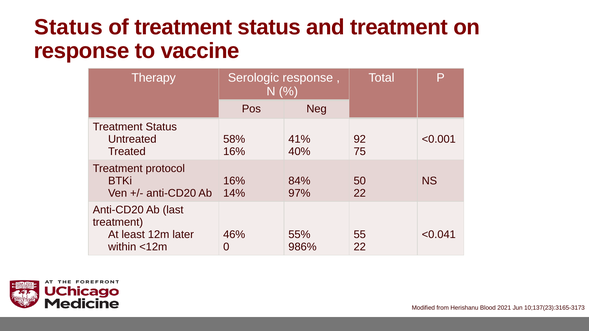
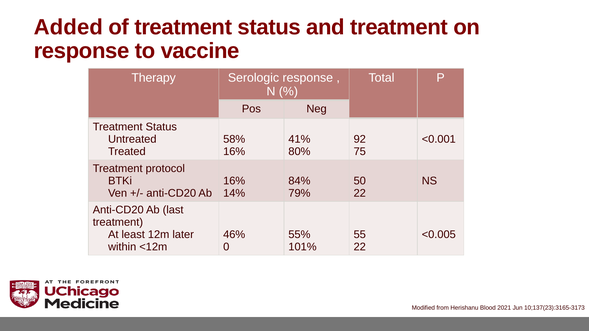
Status at (68, 27): Status -> Added
40%: 40% -> 80%
97%: 97% -> 79%
<0.041: <0.041 -> <0.005
986%: 986% -> 101%
